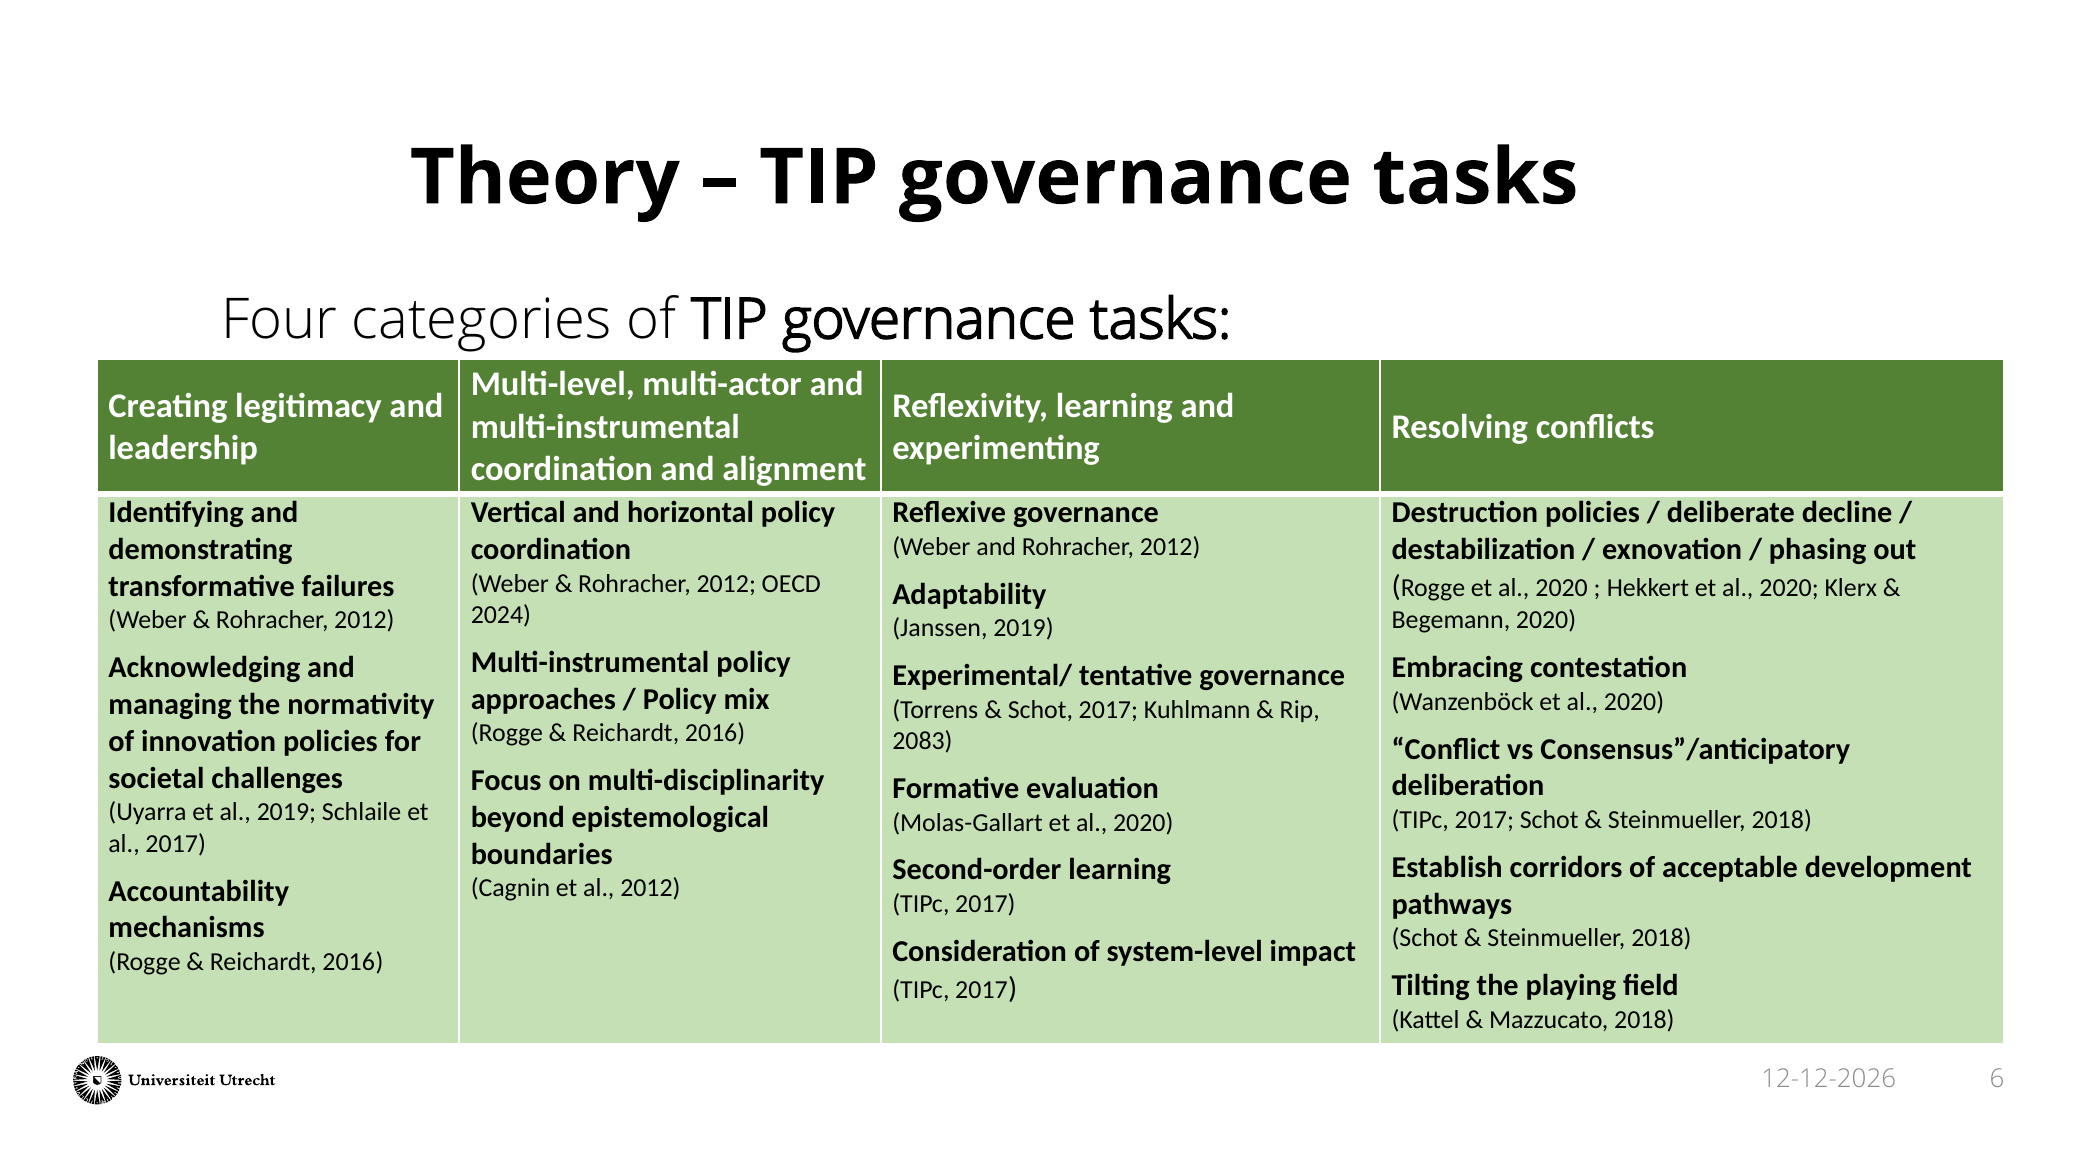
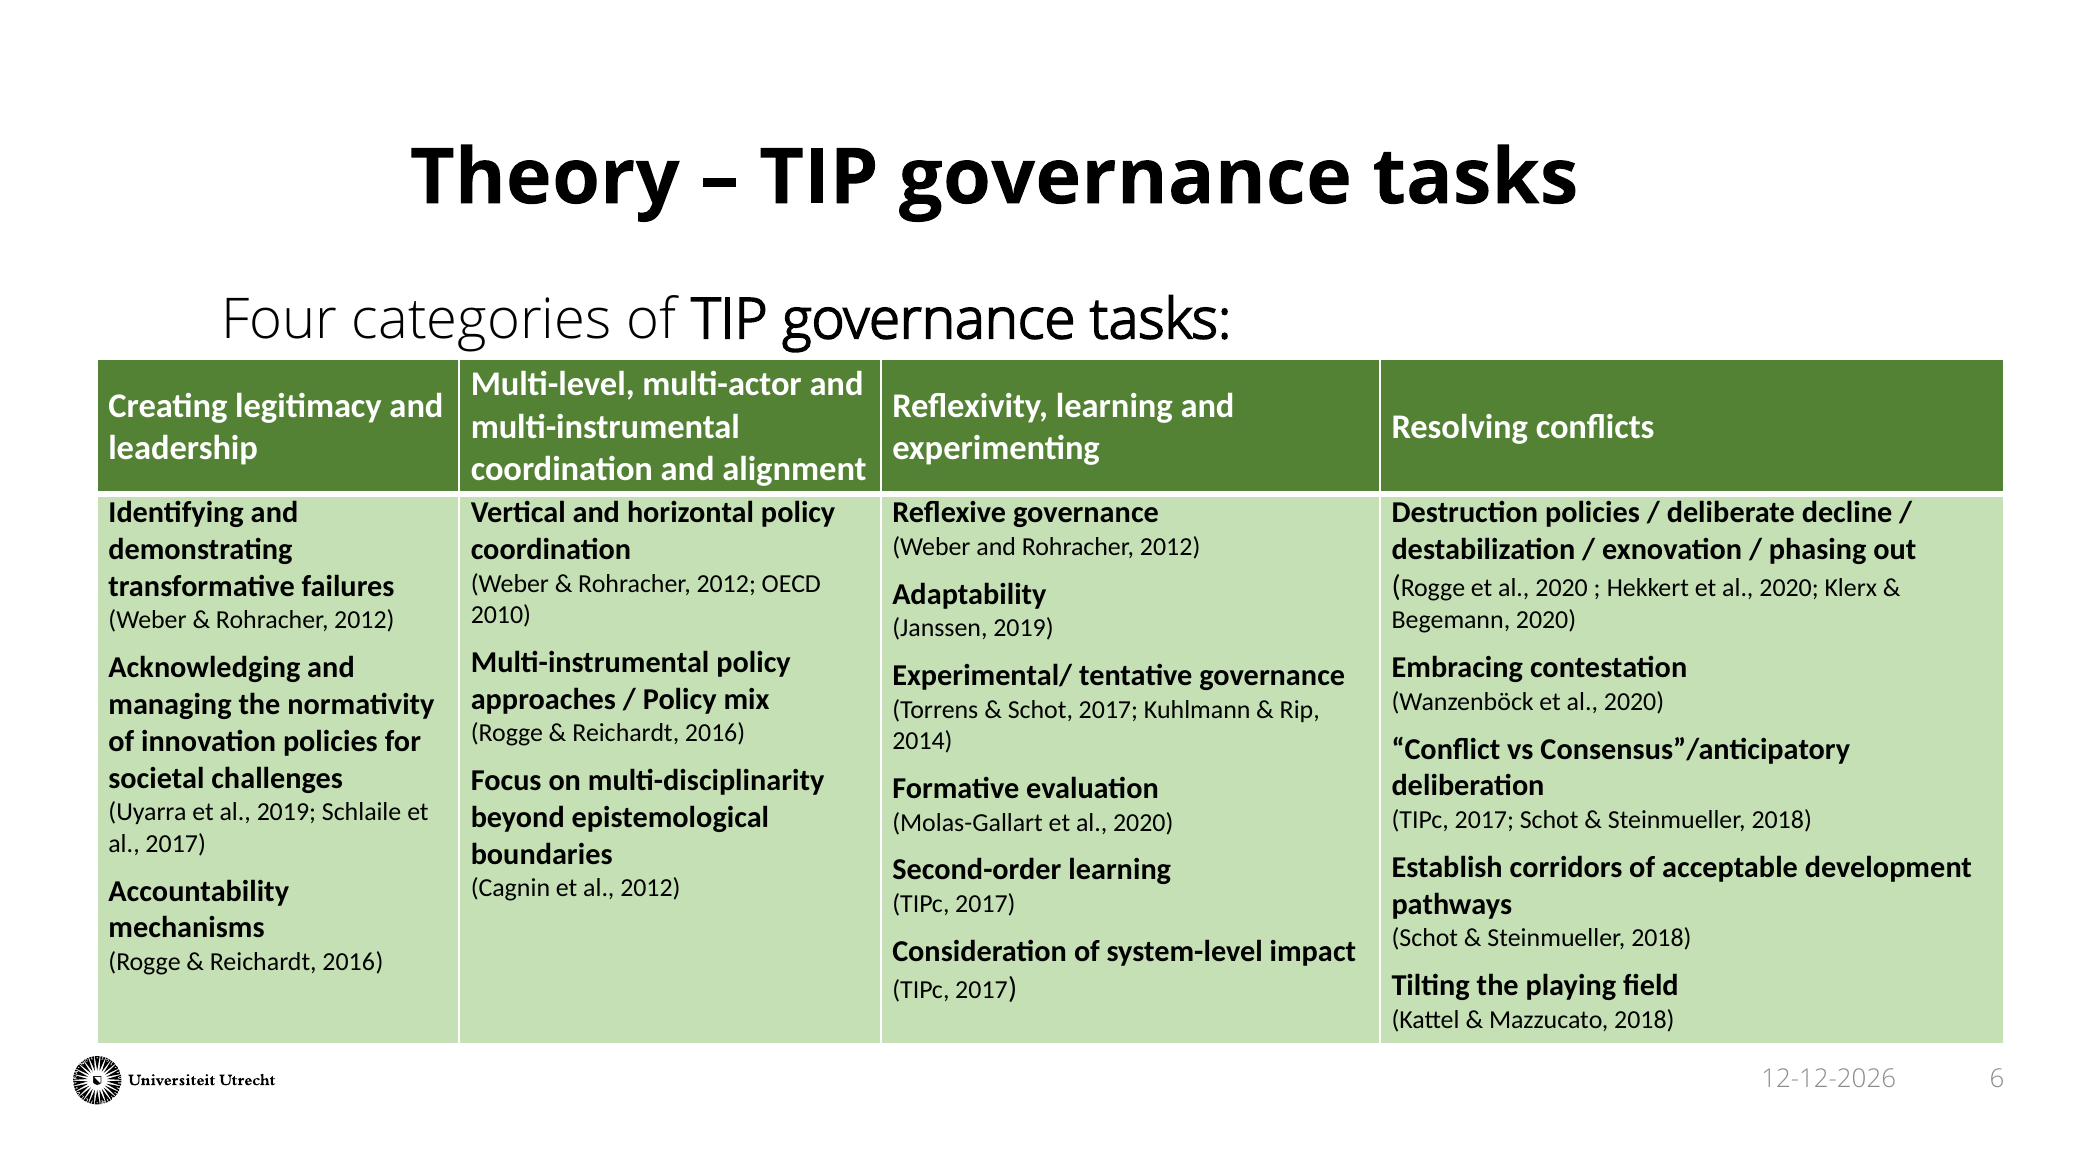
2024: 2024 -> 2010
2083: 2083 -> 2014
